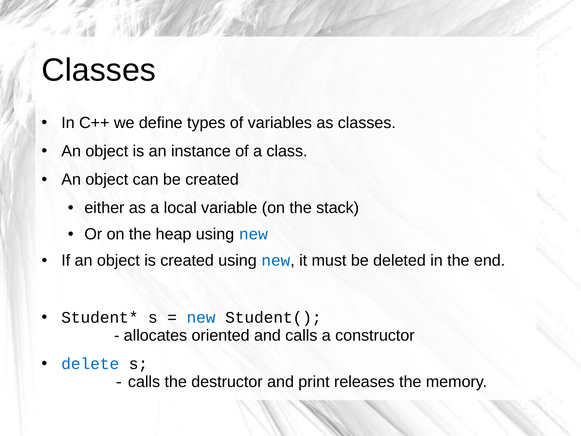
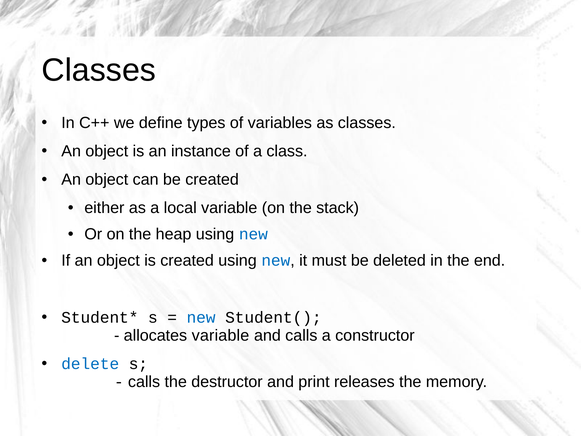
allocates oriented: oriented -> variable
